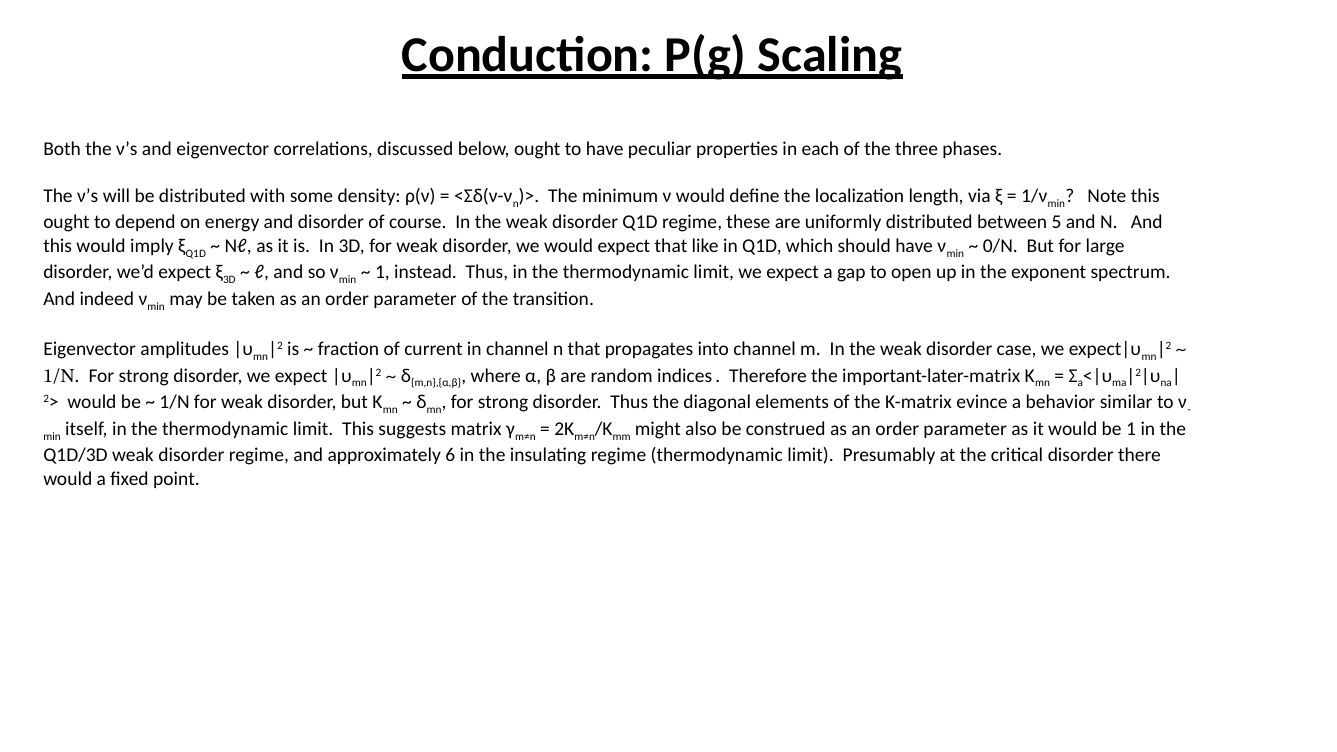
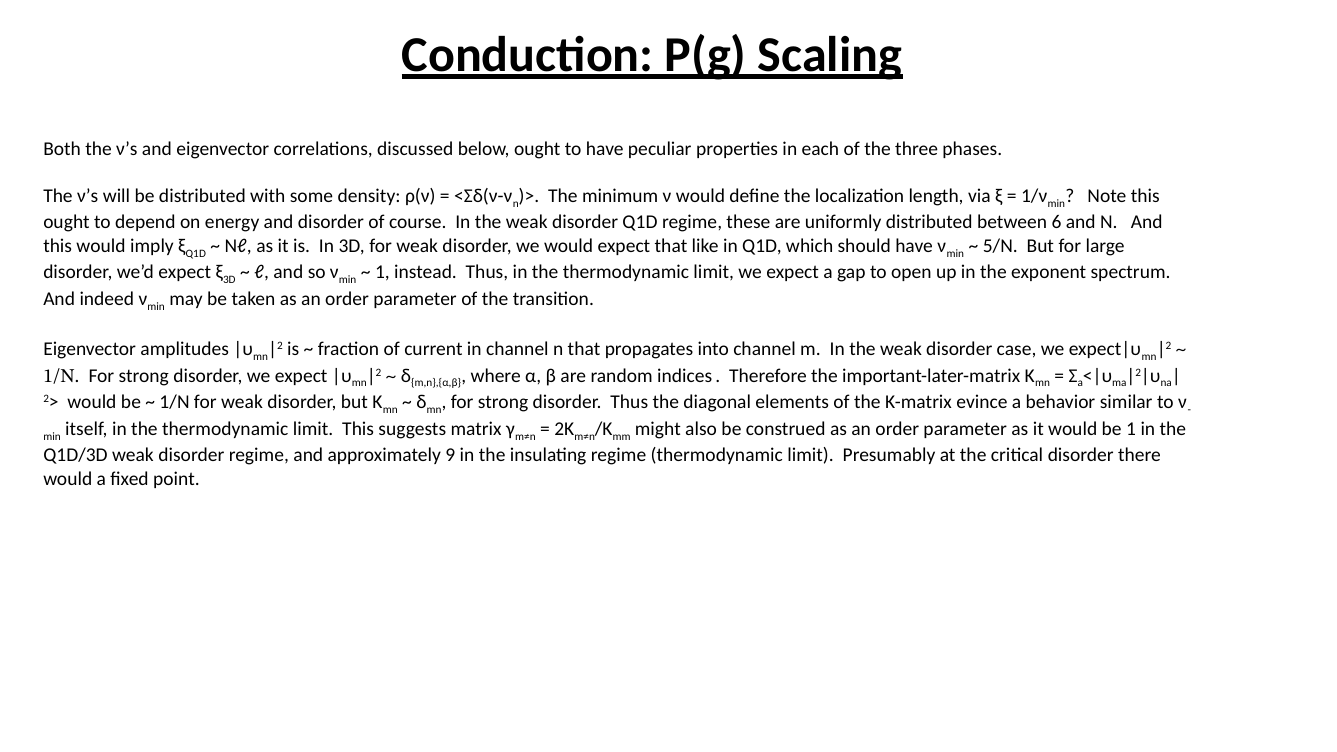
5: 5 -> 6
0/N: 0/N -> 5/N
6: 6 -> 9
